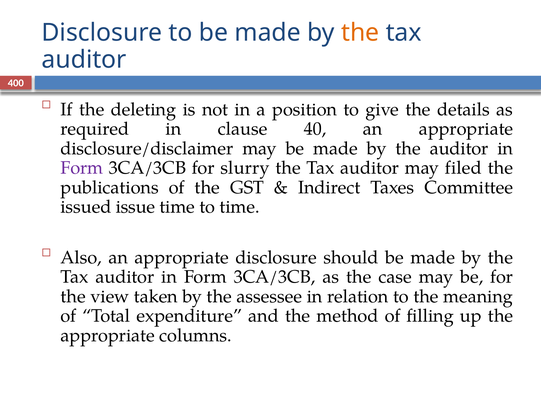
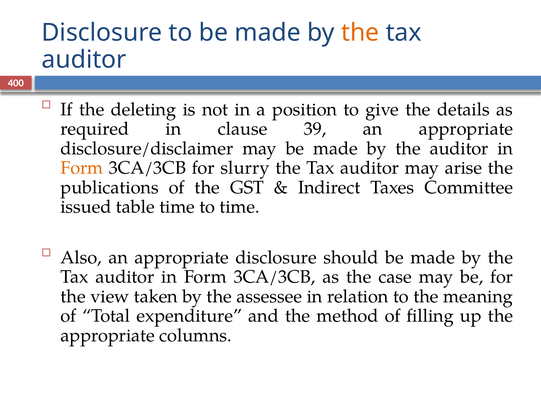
40: 40 -> 39
Form at (82, 168) colour: purple -> orange
filed: filed -> arise
issue: issue -> table
